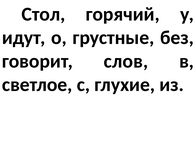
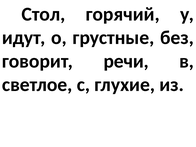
слов: слов -> речи
